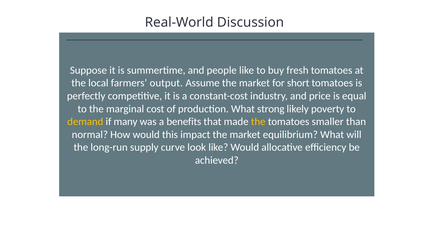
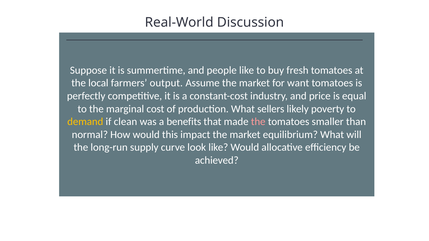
short: short -> want
strong: strong -> sellers
many: many -> clean
the at (258, 122) colour: yellow -> pink
